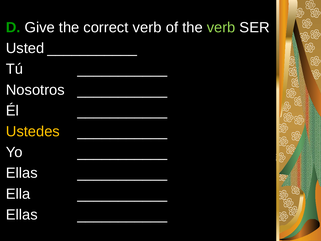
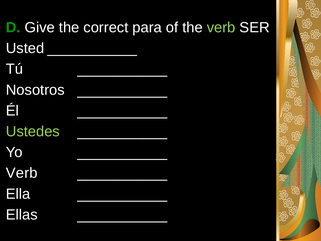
correct verb: verb -> para
Ustedes colour: yellow -> light green
Ellas at (22, 173): Ellas -> Verb
